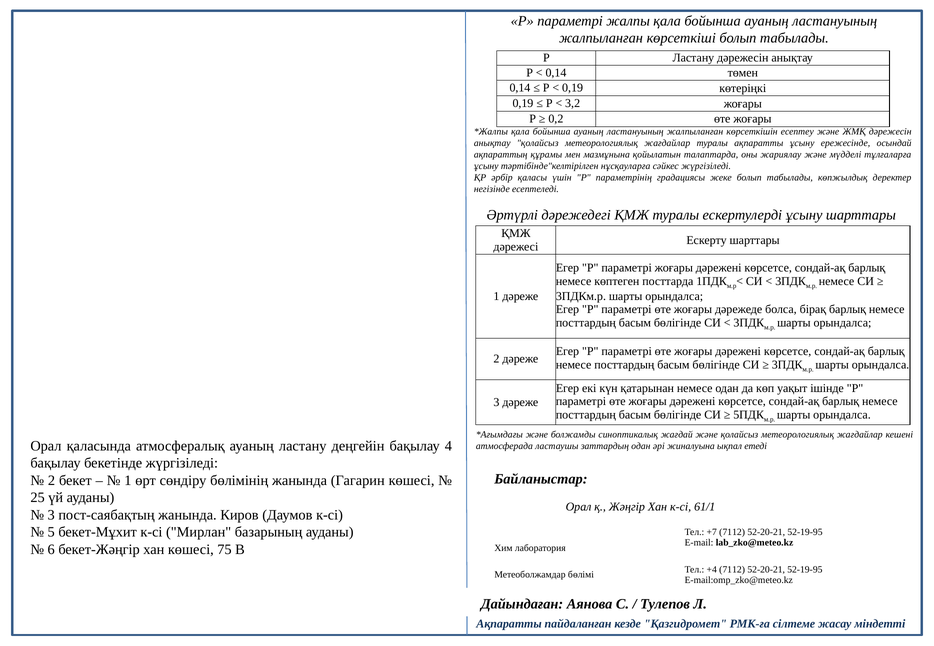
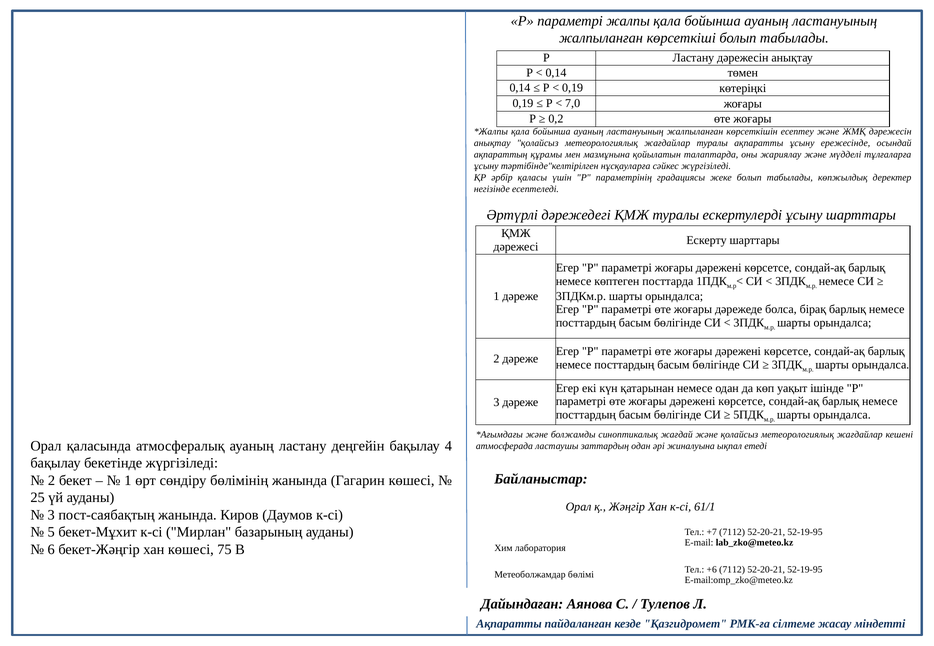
3,2: 3,2 -> 7,0
+4: +4 -> +6
